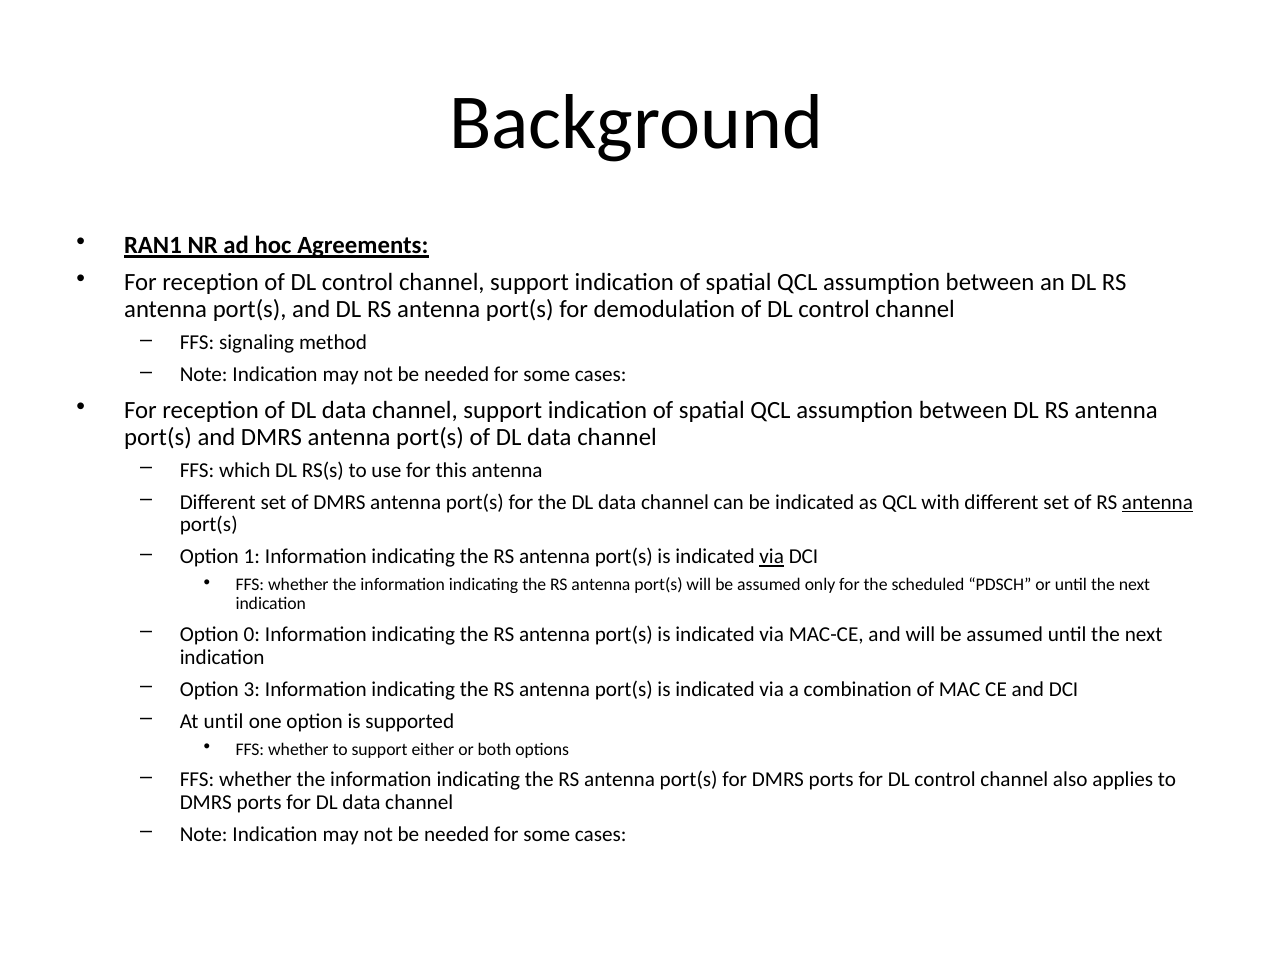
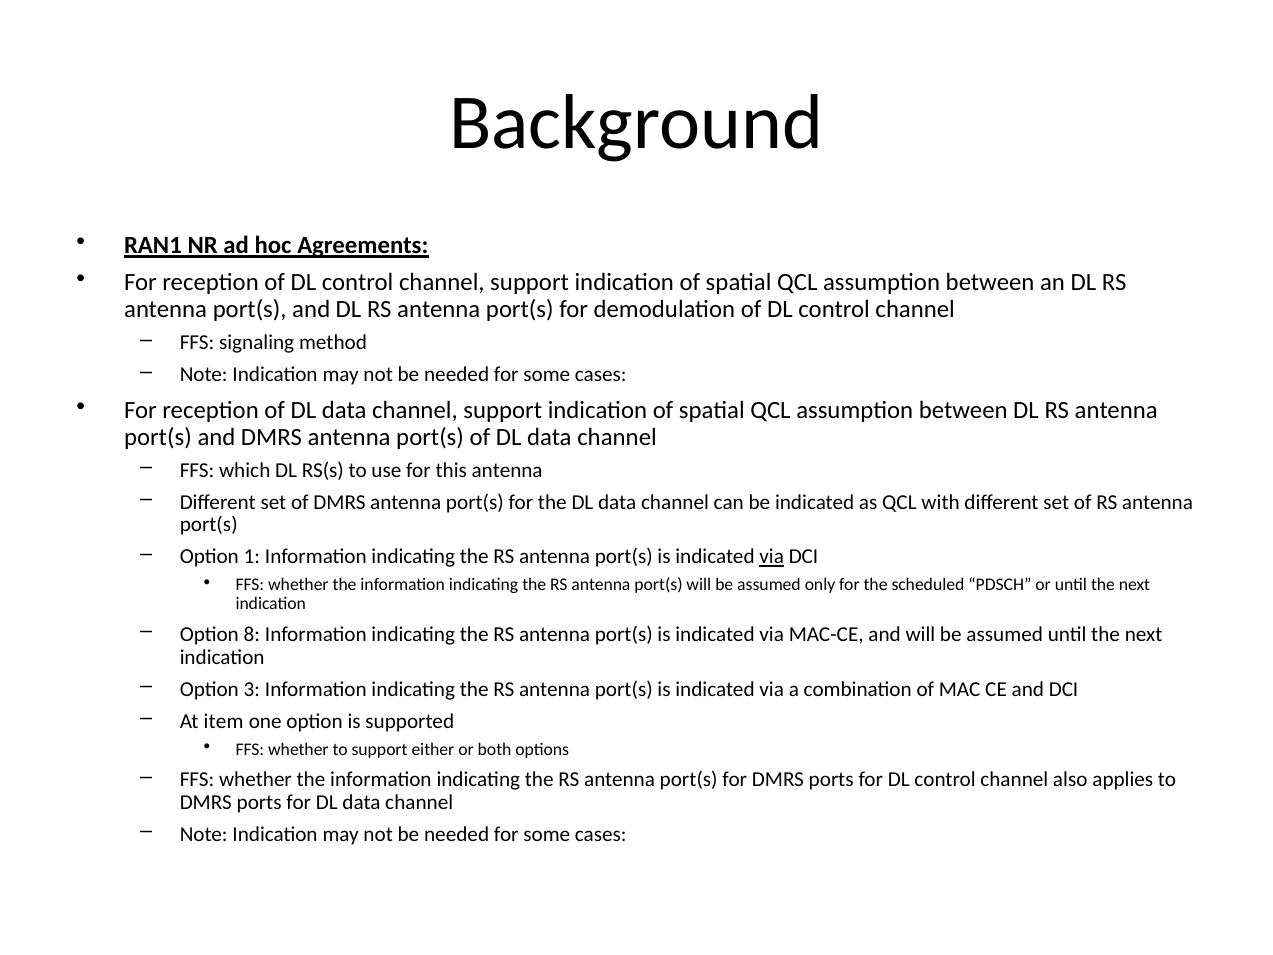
antenna at (1157, 502) underline: present -> none
0: 0 -> 8
At until: until -> item
